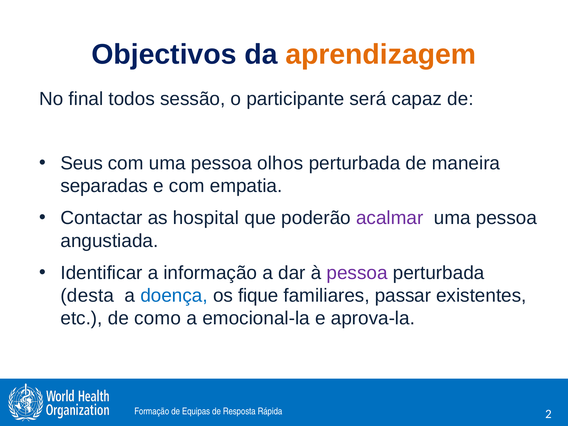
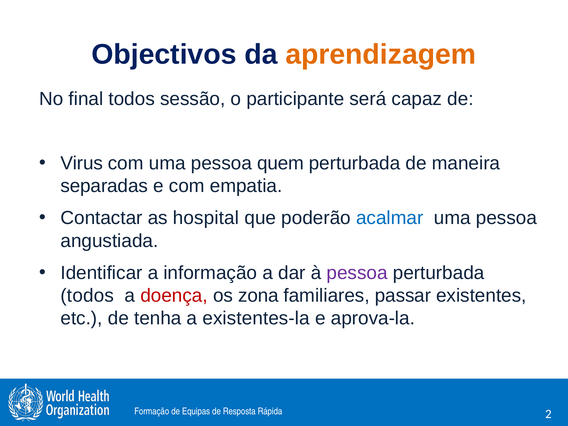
Seus: Seus -> Virus
olhos: olhos -> quem
acalmar colour: purple -> blue
desta at (87, 296): desta -> todos
doença colour: blue -> red
fique: fique -> zona
como: como -> tenha
emocional-la: emocional-la -> existentes-la
